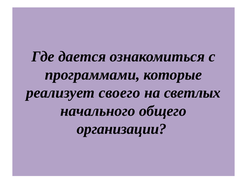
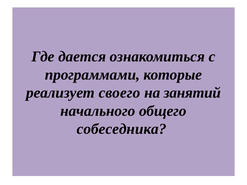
светлых: светлых -> занятий
организации: организации -> собеседника
